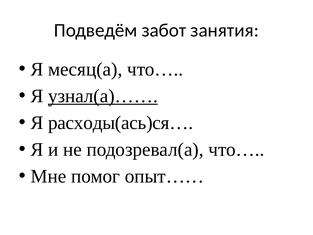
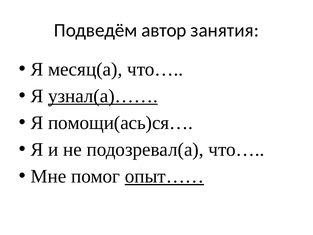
забот: забот -> автор
расходы(ась)ся…: расходы(ась)ся… -> помощи(ась)ся…
опыт…… underline: none -> present
